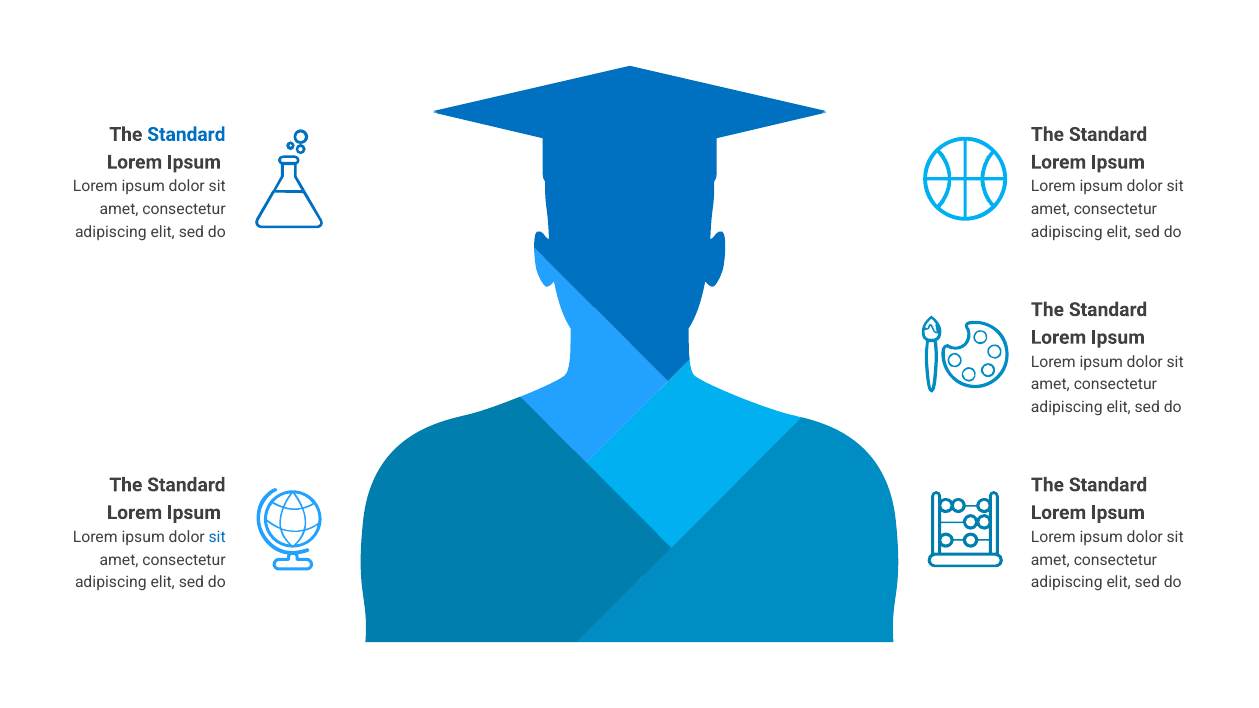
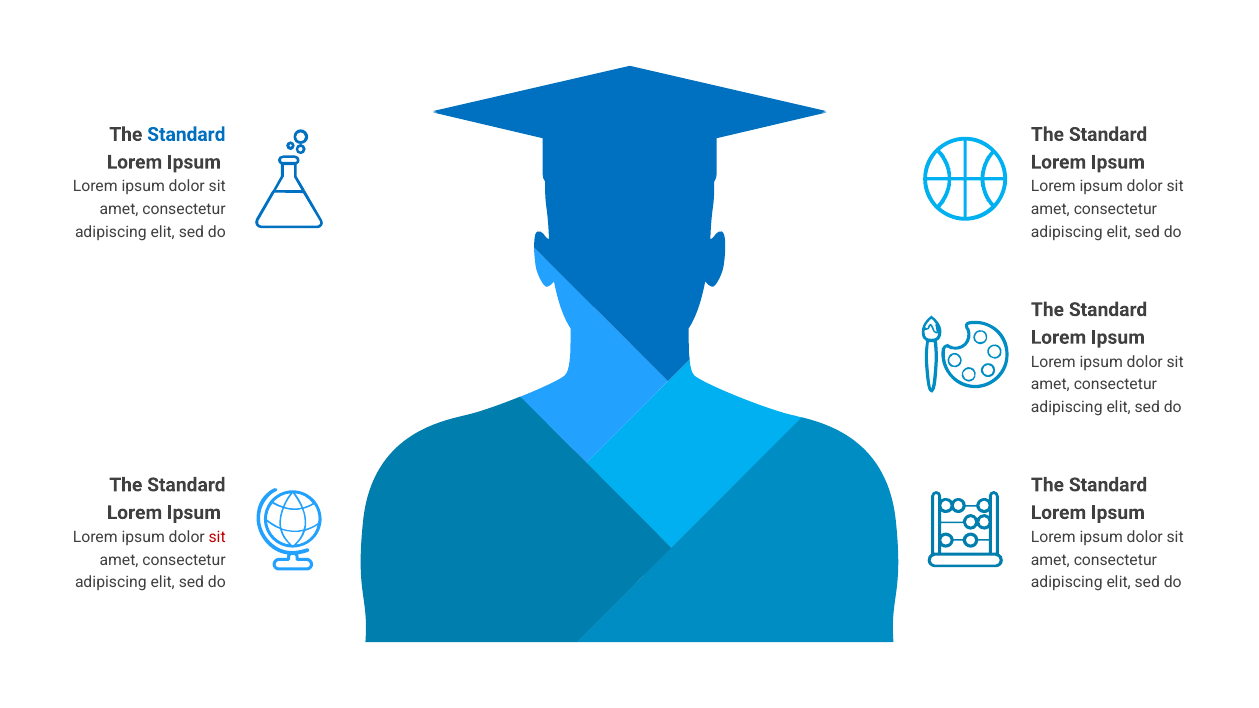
sit at (217, 537) colour: blue -> red
